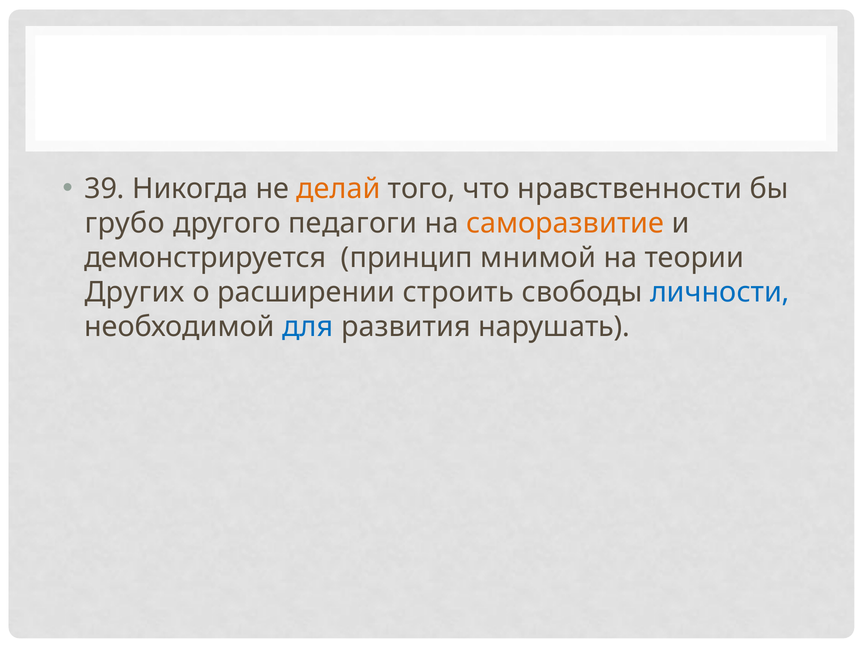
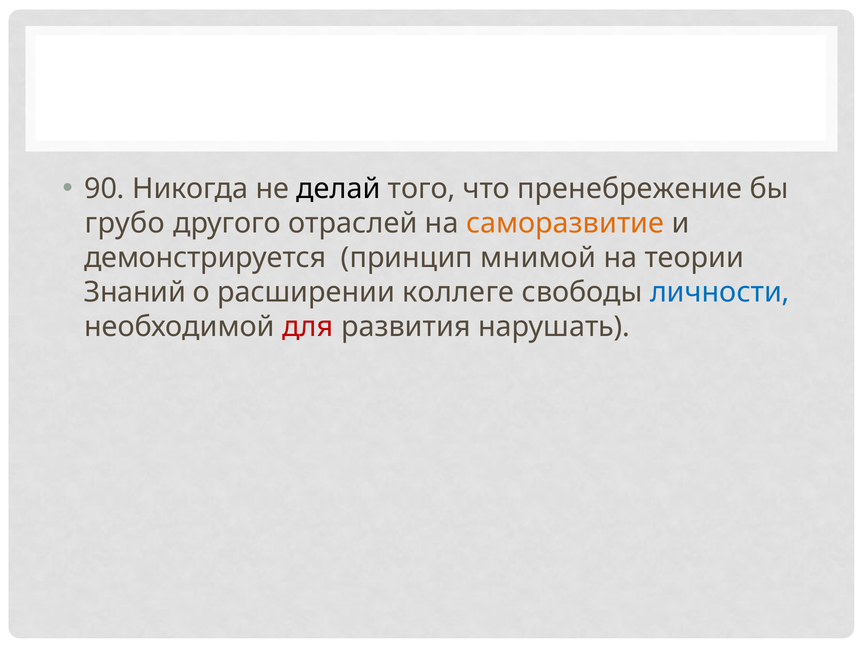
39: 39 -> 90
делай colour: orange -> black
нравственности: нравственности -> пренебрежение
педагоги: педагоги -> отраслей
Других: Других -> Знаний
строить: строить -> коллеге
для colour: blue -> red
